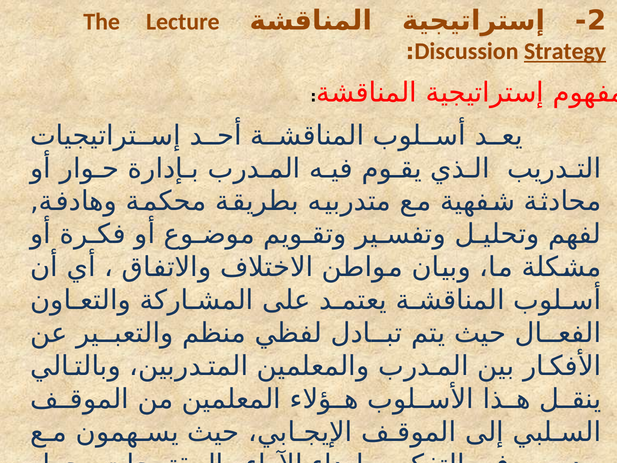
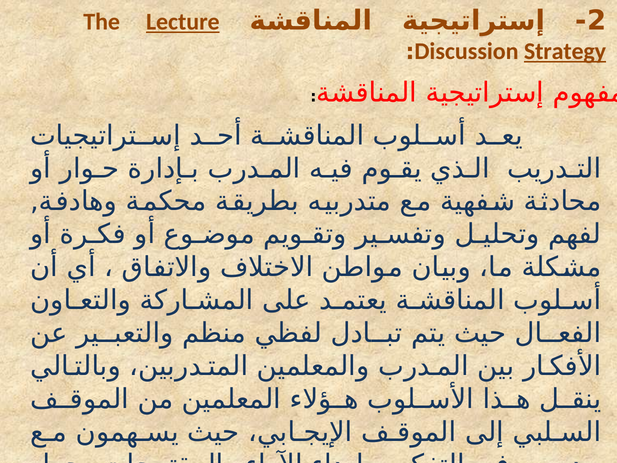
Lecture underline: none -> present
